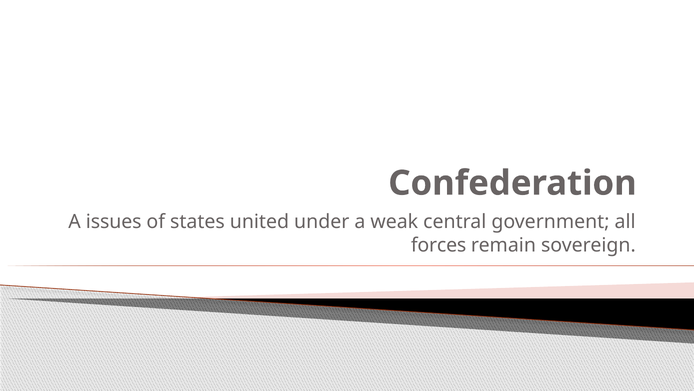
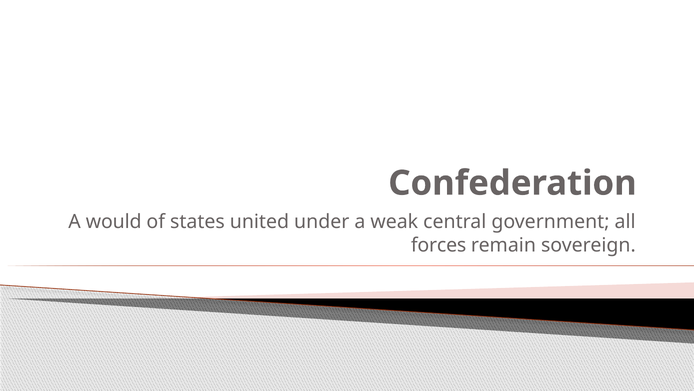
issues: issues -> would
